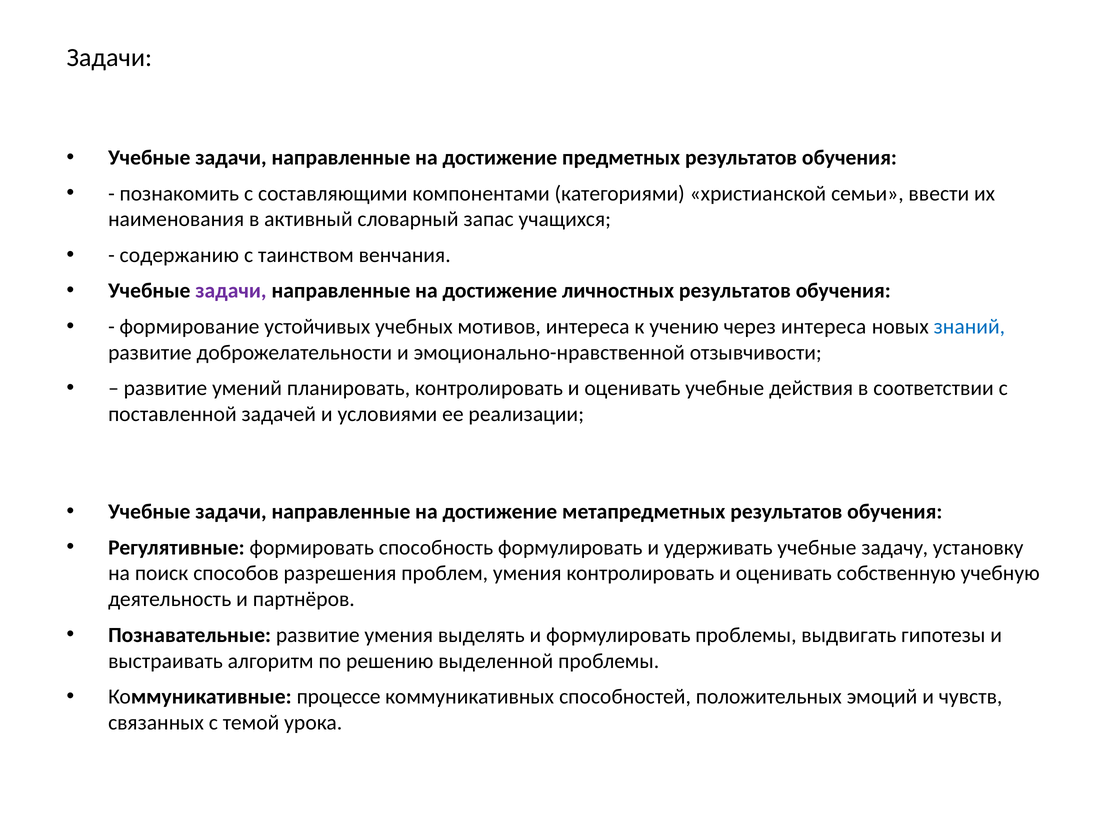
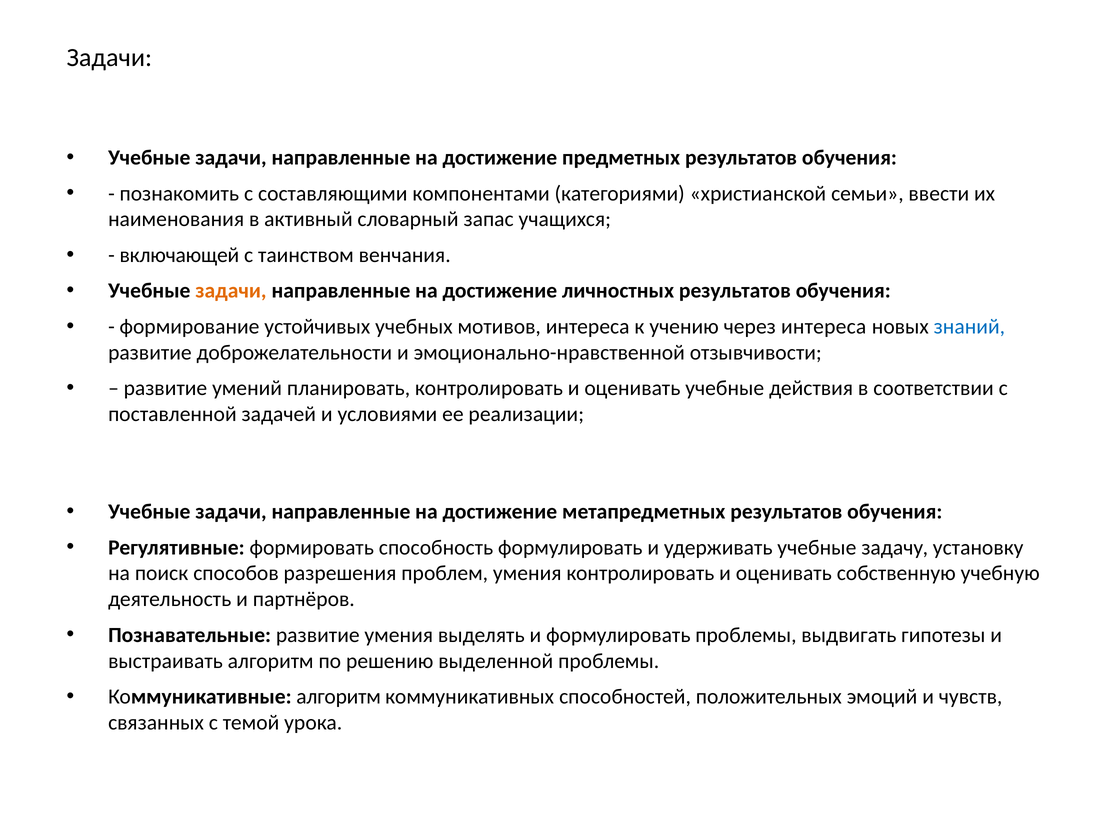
содержанию: содержанию -> включающей
задачи at (231, 291) colour: purple -> orange
Коммуникативные процессе: процессе -> алгоритм
